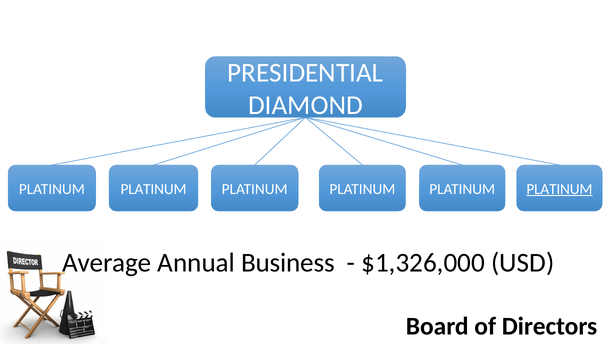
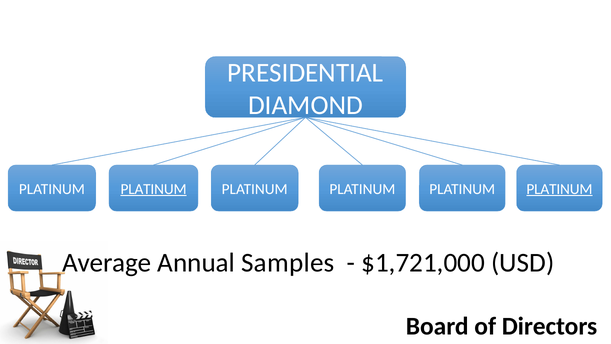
PLATINUM at (154, 189) underline: none -> present
Business: Business -> Samples
$1,326,000: $1,326,000 -> $1,721,000
